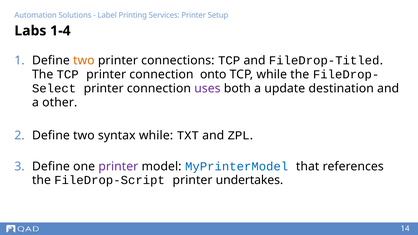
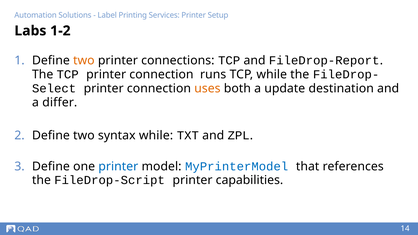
1-4: 1-4 -> 1-2
FileDrop-Titled: FileDrop-Titled -> FileDrop-Report
onto: onto -> runs
uses colour: purple -> orange
other: other -> differ
printer at (118, 166) colour: purple -> blue
undertakes: undertakes -> capabilities
